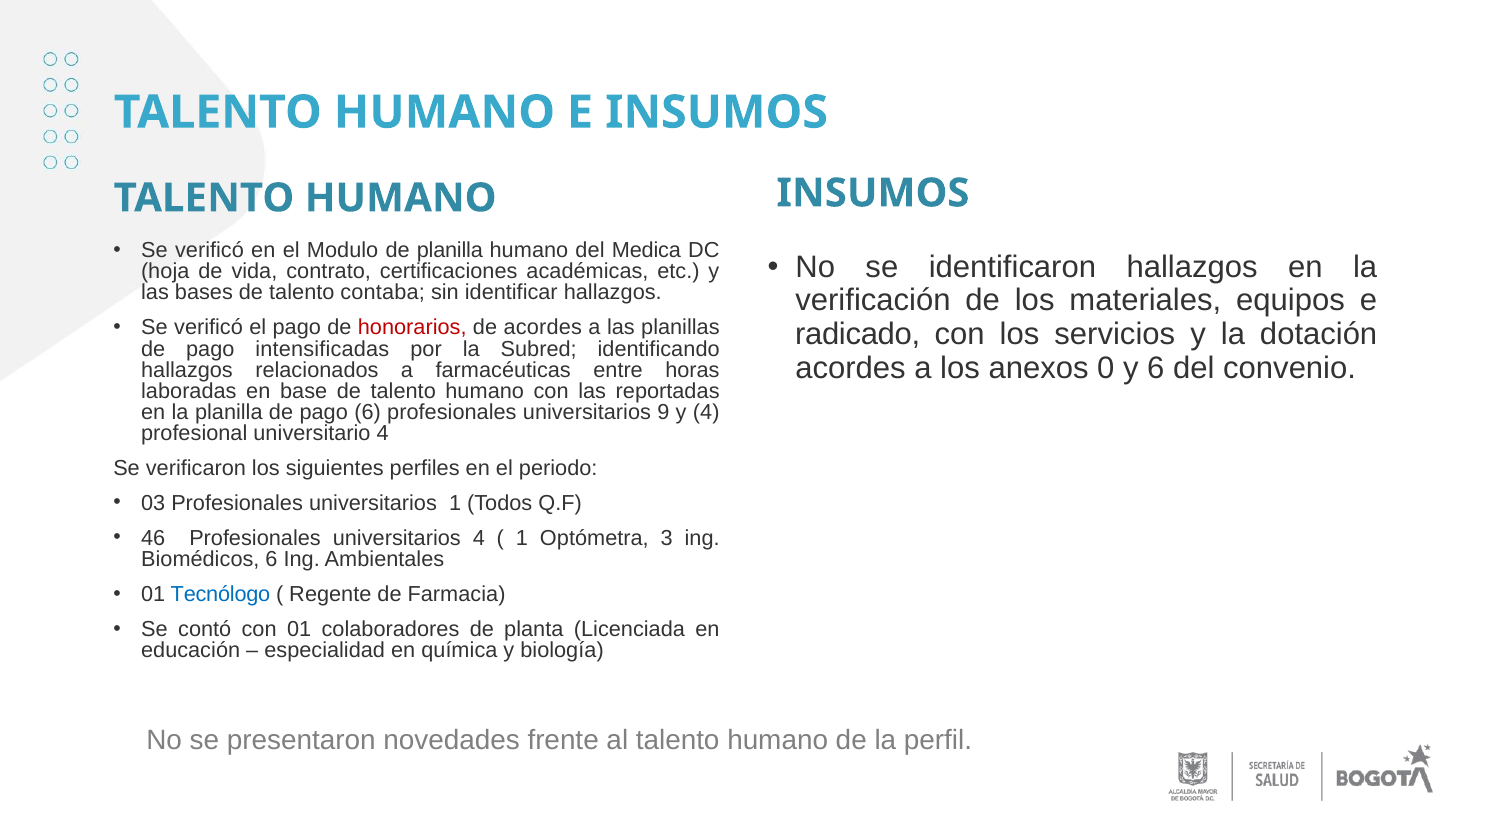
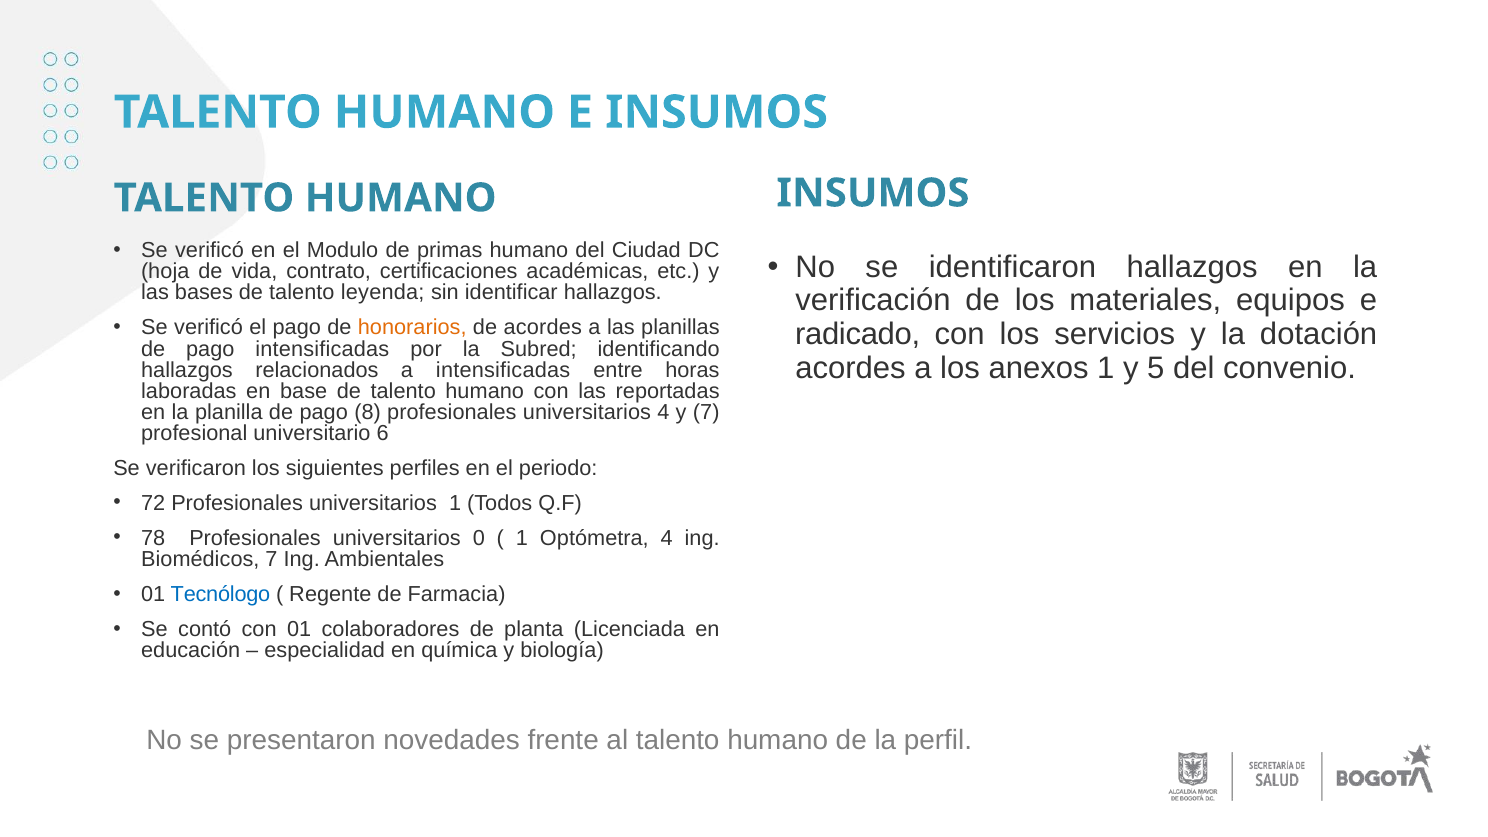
de planilla: planilla -> primas
Medica: Medica -> Ciudad
contaba: contaba -> leyenda
honorarios colour: red -> orange
anexos 0: 0 -> 1
y 6: 6 -> 5
a farmacéuticas: farmacéuticas -> intensificadas
pago 6: 6 -> 8
universitarios 9: 9 -> 4
y 4: 4 -> 7
universitario 4: 4 -> 6
03: 03 -> 72
46: 46 -> 78
universitarios 4: 4 -> 0
Optómetra 3: 3 -> 4
Biomédicos 6: 6 -> 7
